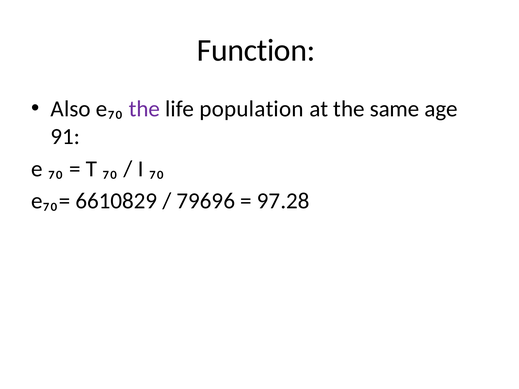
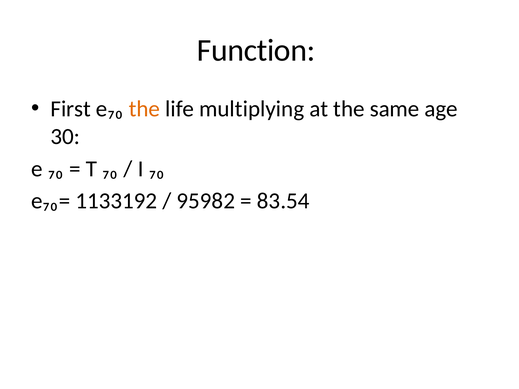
Also: Also -> First
the at (144, 109) colour: purple -> orange
population: population -> multiplying
91: 91 -> 30
6610829: 6610829 -> 1133192
79696: 79696 -> 95982
97.28: 97.28 -> 83.54
